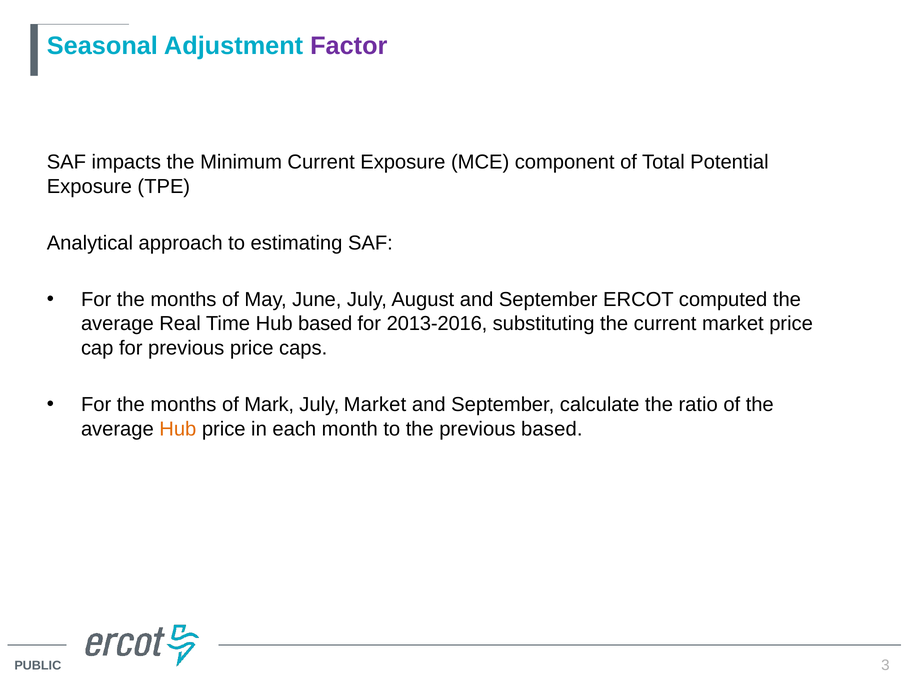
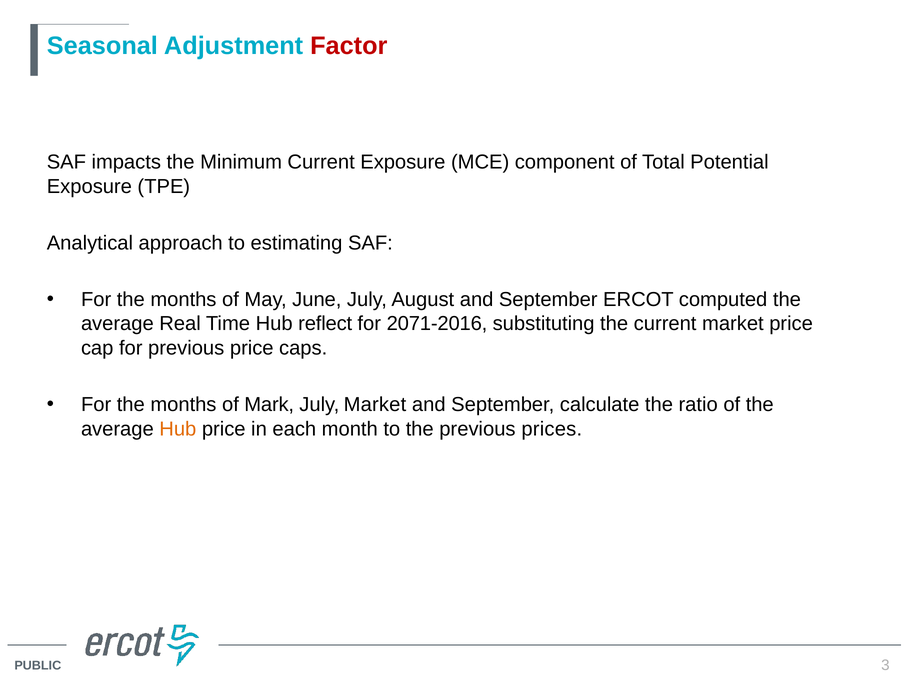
Factor colour: purple -> red
Hub based: based -> reflect
2013-2016: 2013-2016 -> 2071-2016
previous based: based -> prices
